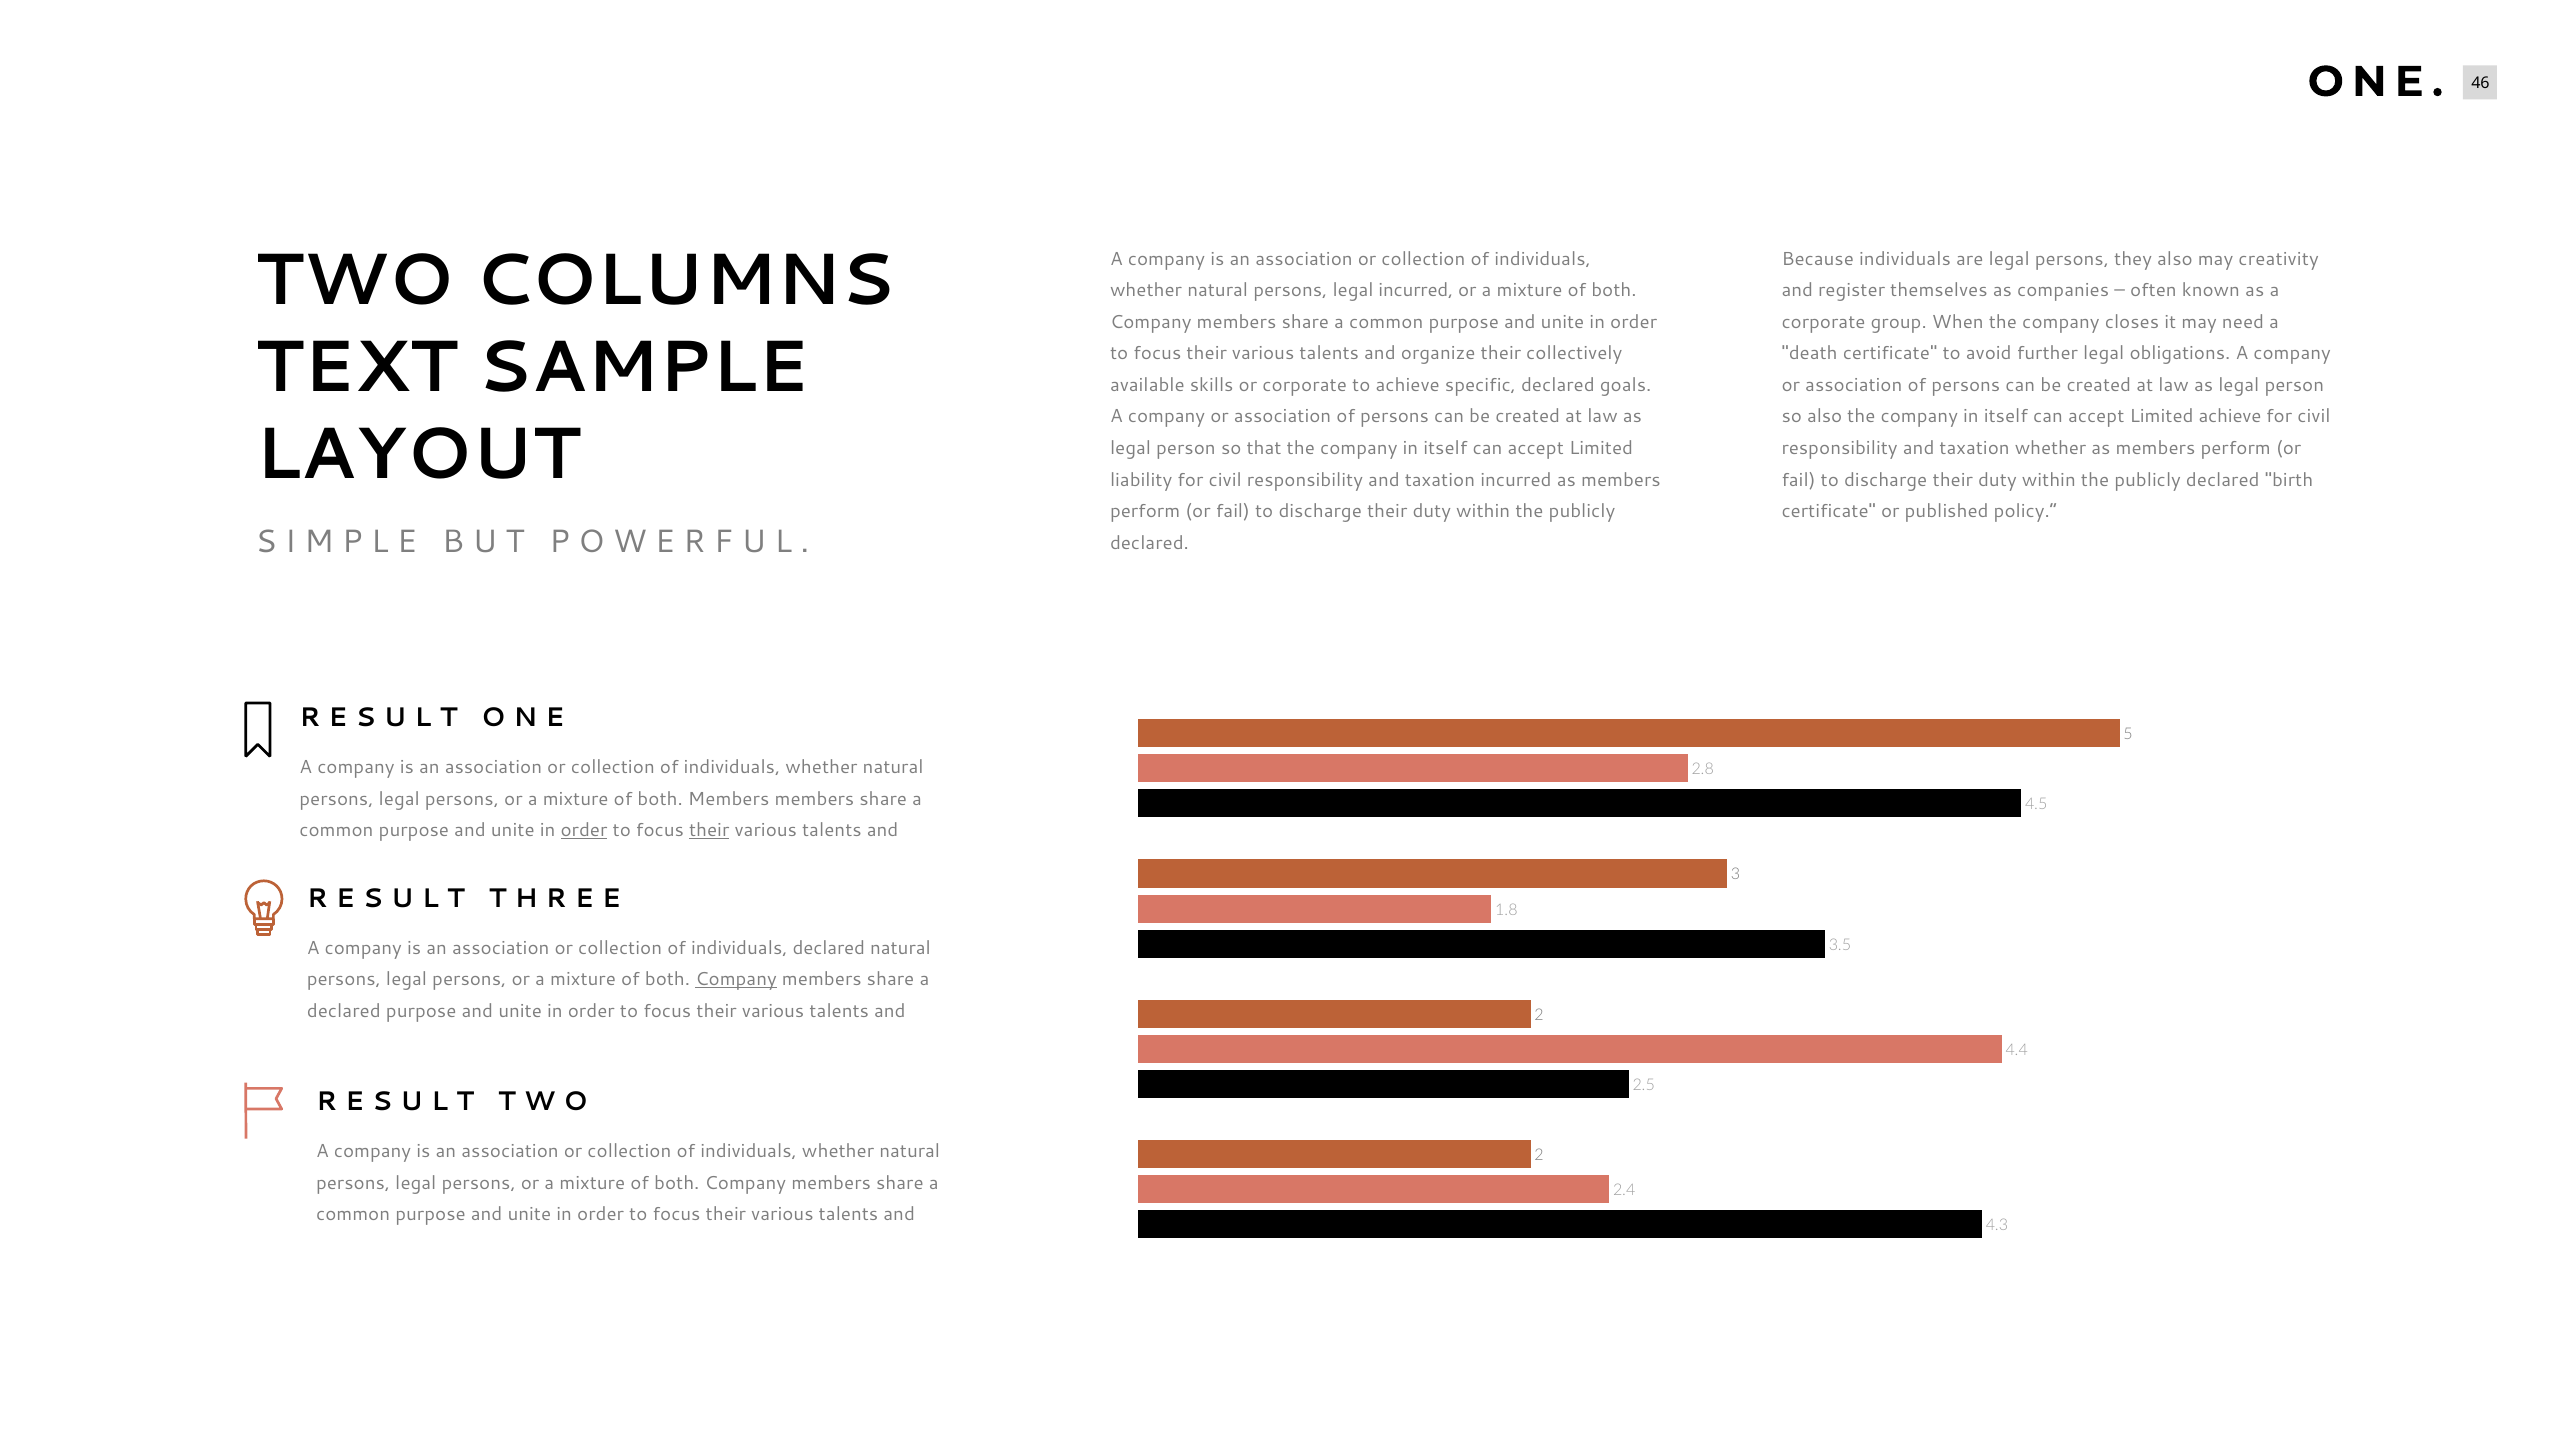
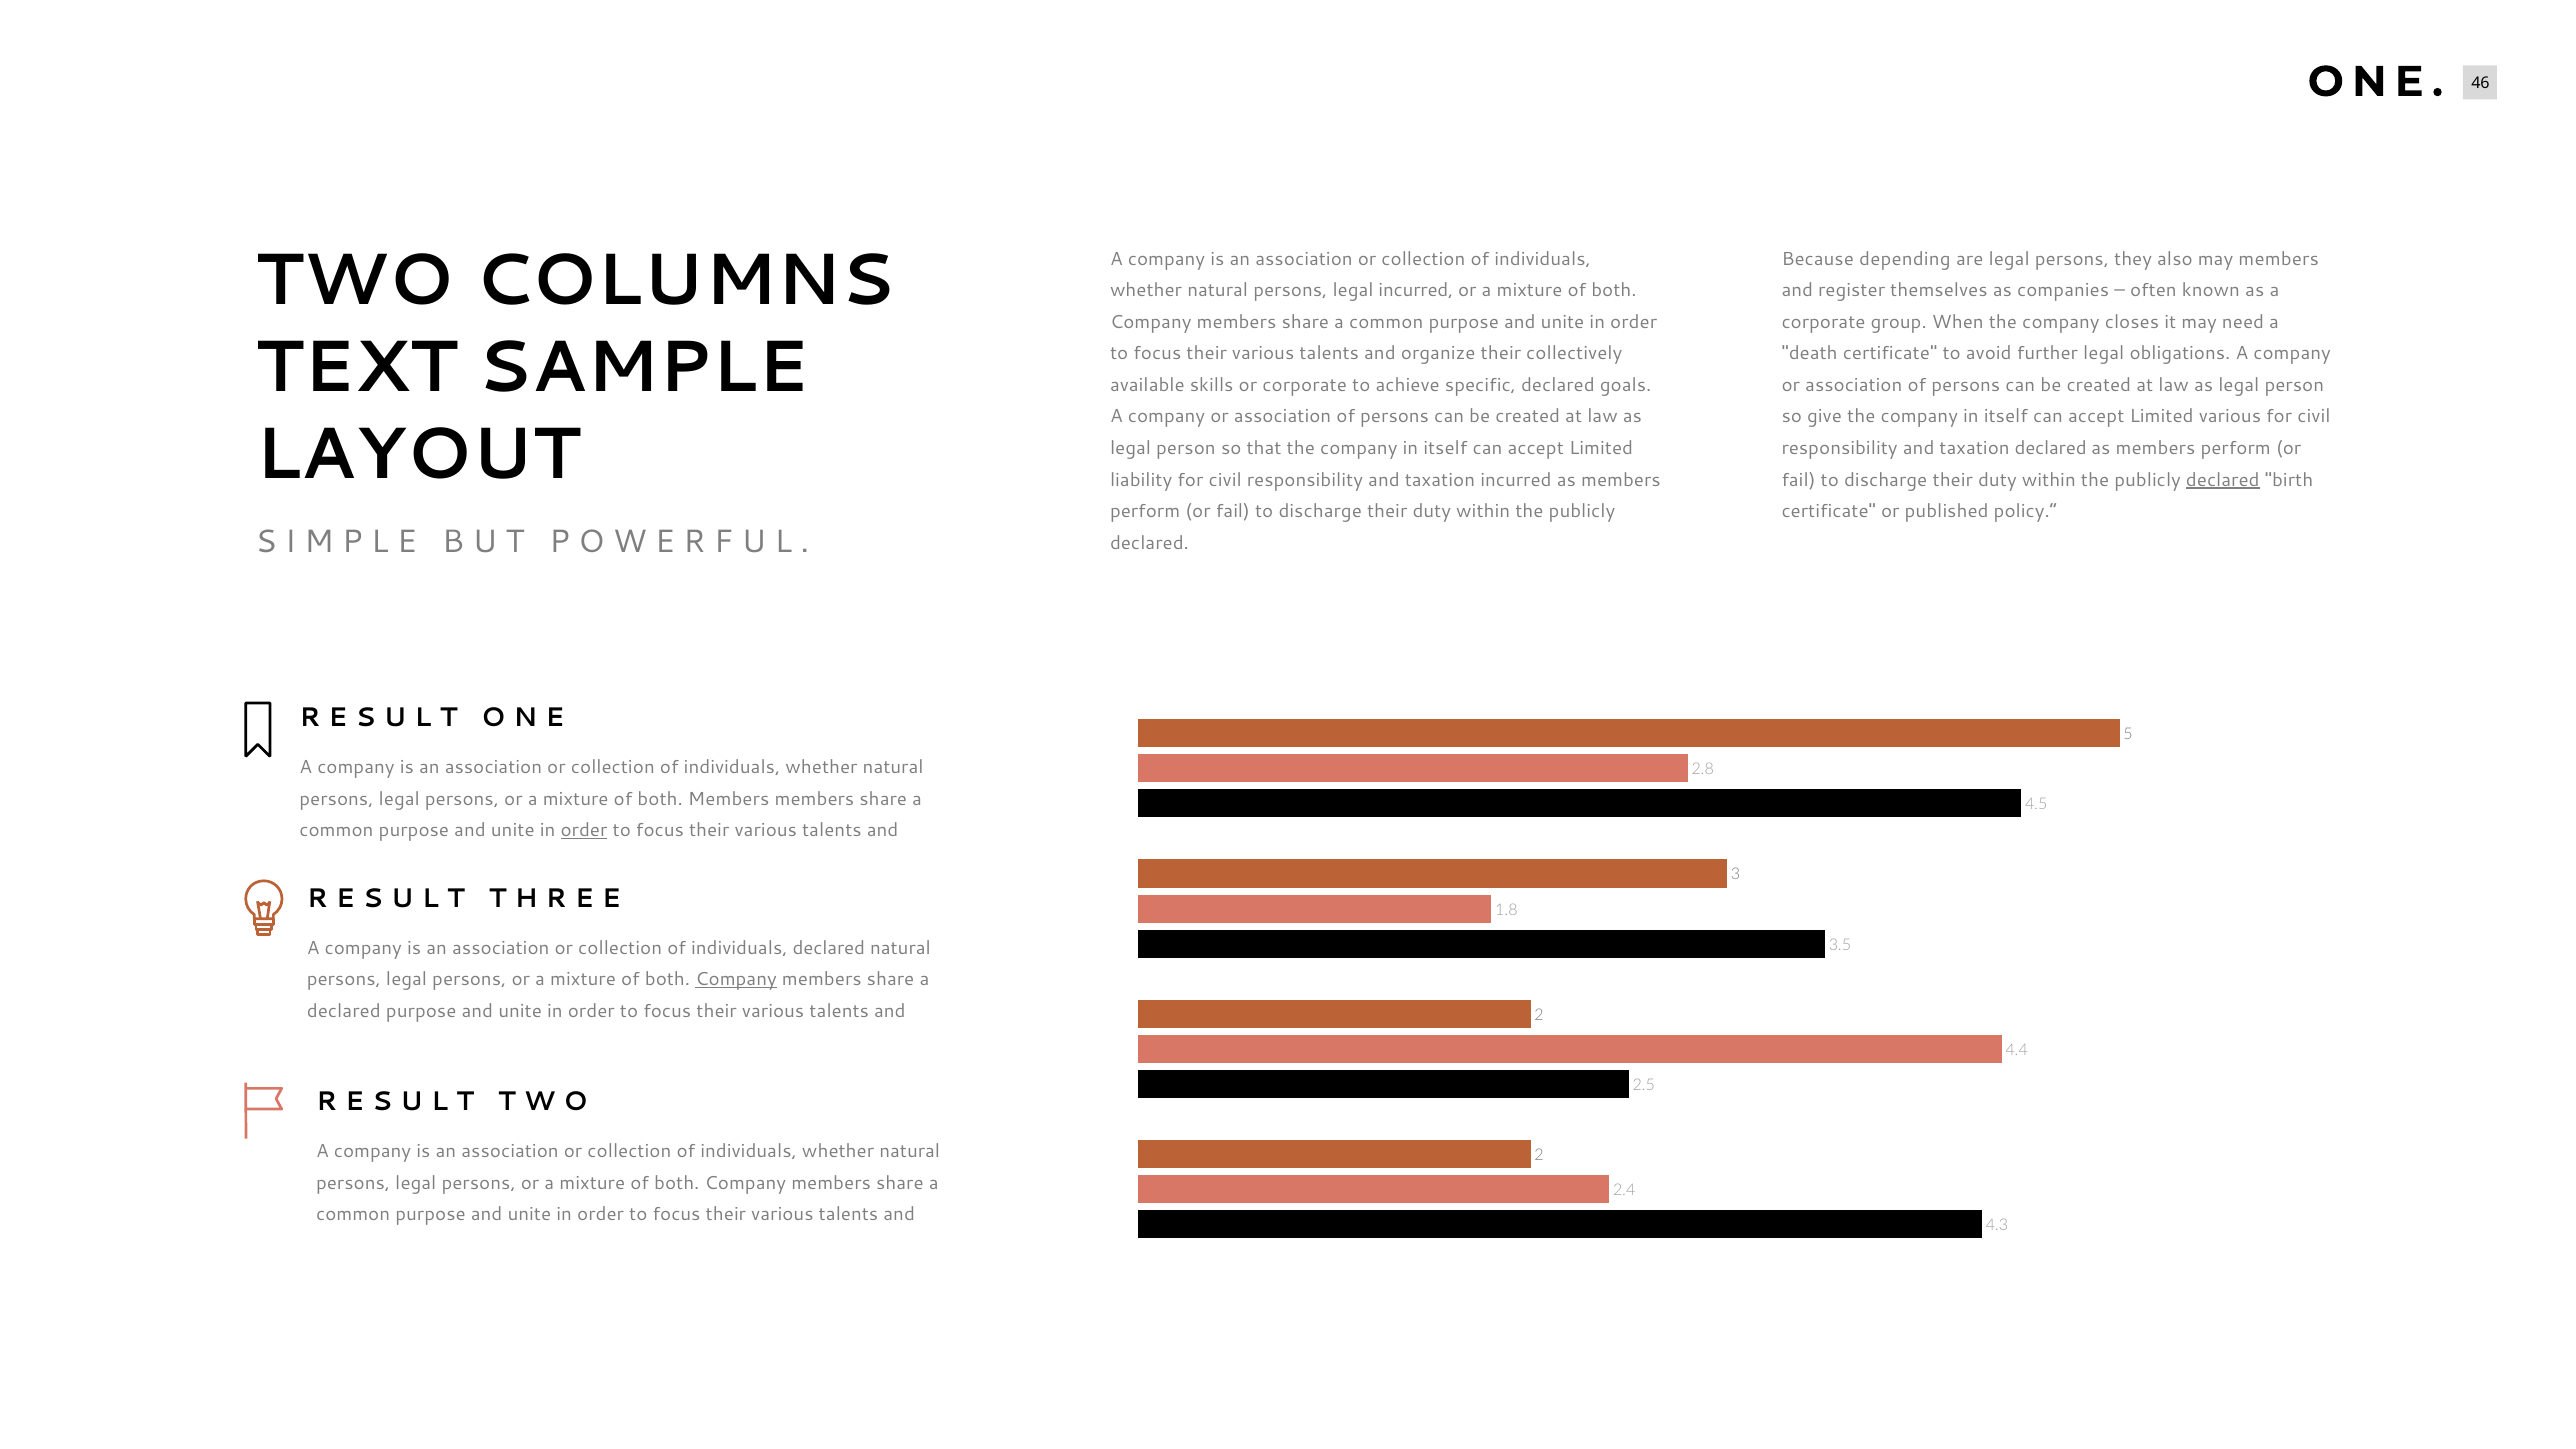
Because individuals: individuals -> depending
may creativity: creativity -> members
so also: also -> give
Limited achieve: achieve -> various
taxation whether: whether -> declared
declared at (2223, 480) underline: none -> present
their at (709, 831) underline: present -> none
